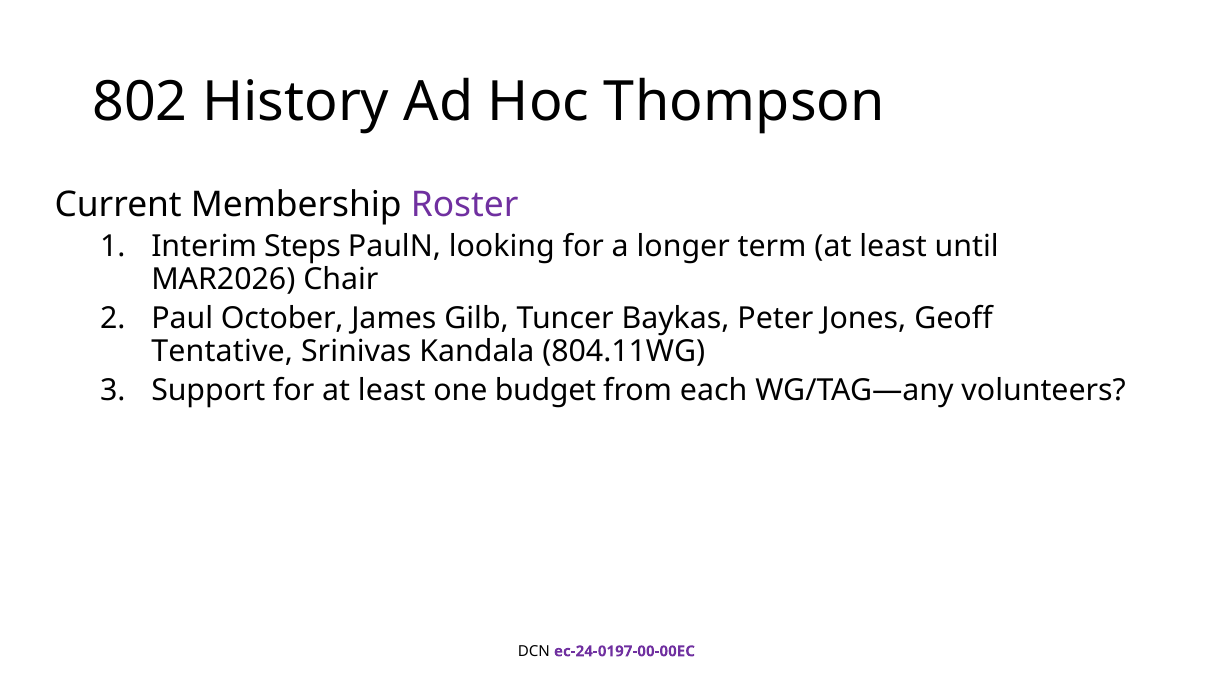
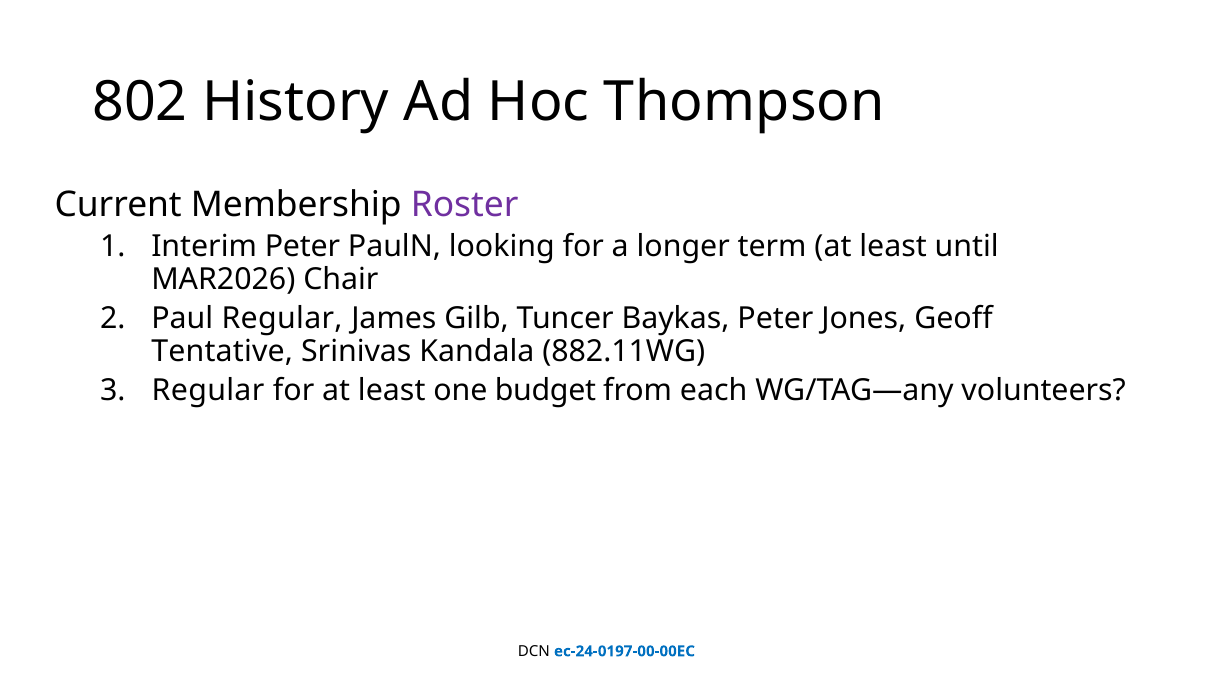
Interim Steps: Steps -> Peter
Paul October: October -> Regular
804.11WG: 804.11WG -> 882.11WG
Support at (208, 390): Support -> Regular
ec-24-0197-00-00EC colour: purple -> blue
